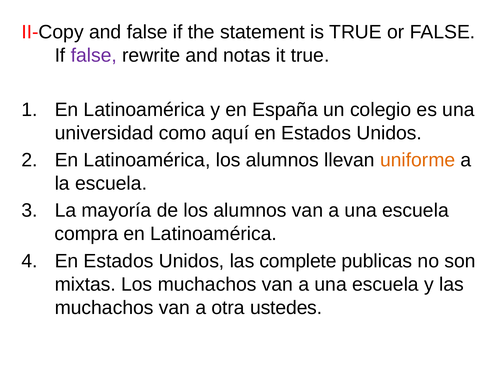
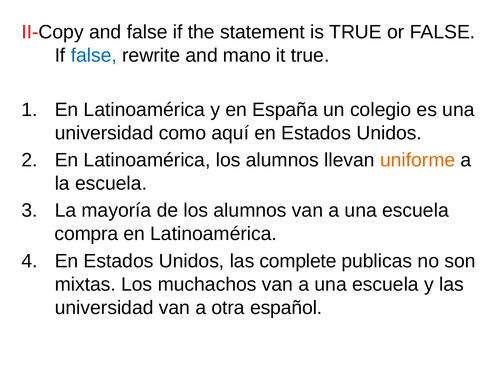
false at (94, 55) colour: purple -> blue
notas: notas -> mano
muchachos at (104, 307): muchachos -> universidad
ustedes: ustedes -> español
